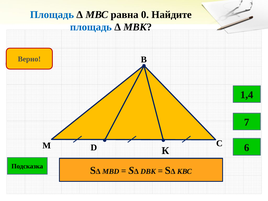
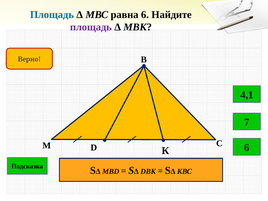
равна 0: 0 -> 6
площадь at (91, 27) colour: blue -> purple
1,4: 1,4 -> 4,1
